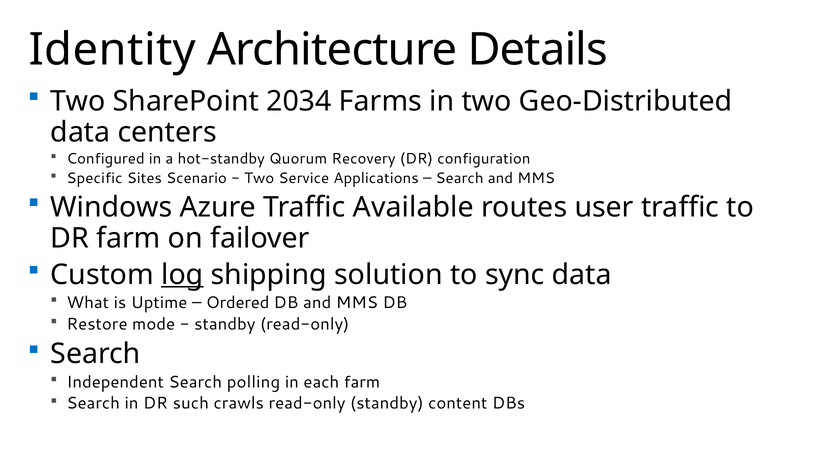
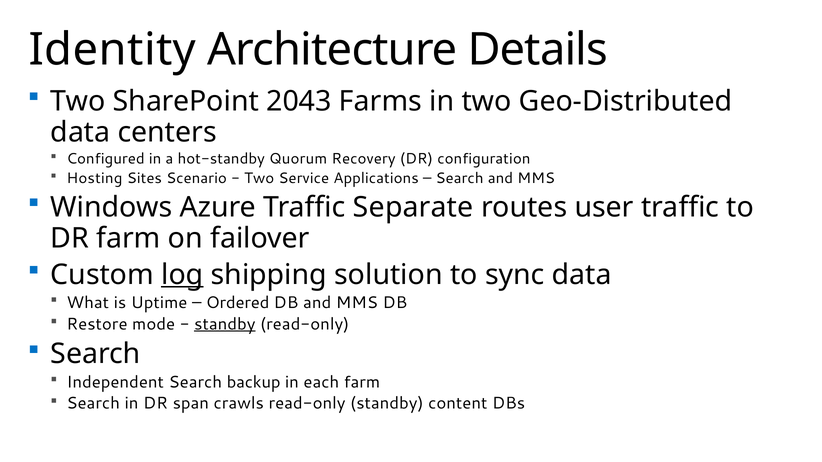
2034: 2034 -> 2043
Specific: Specific -> Hosting
Available: Available -> Separate
standby at (225, 324) underline: none -> present
polling: polling -> backup
such: such -> span
